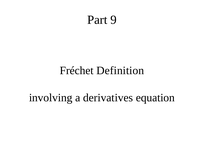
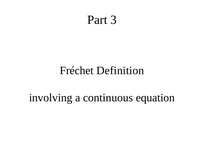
9: 9 -> 3
derivatives: derivatives -> continuous
